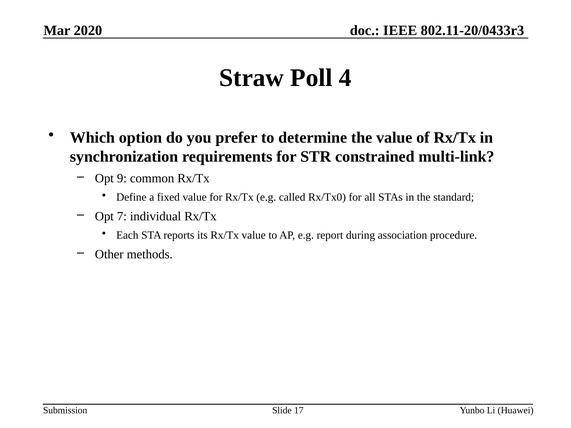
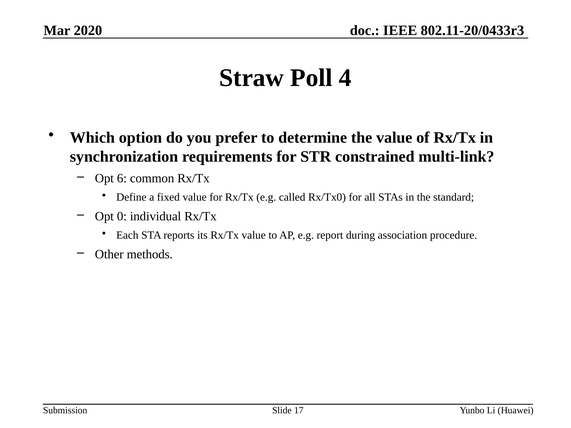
9: 9 -> 6
7: 7 -> 0
